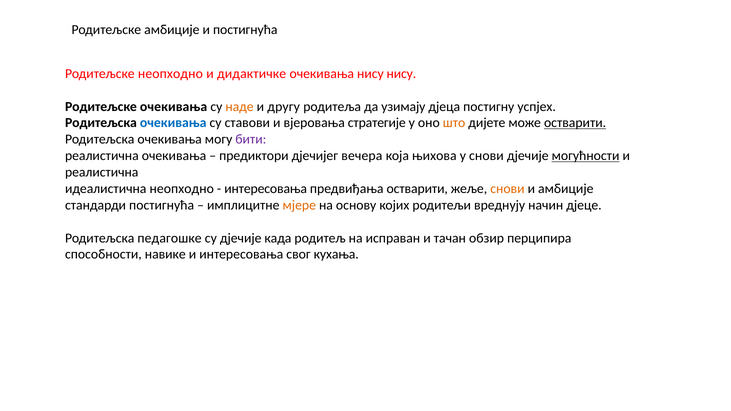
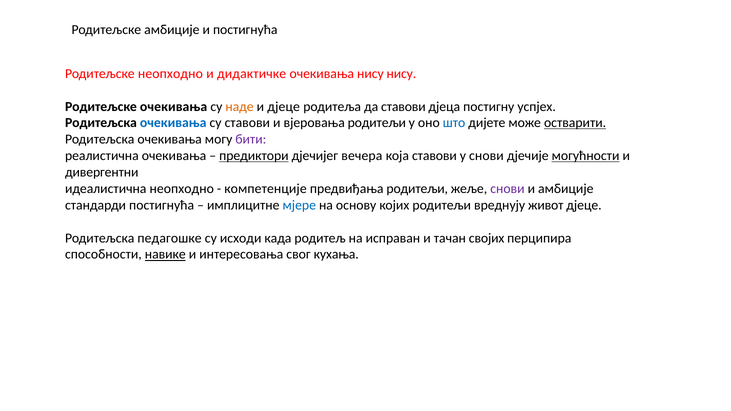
и другу: другу -> дјеце
да узимају: узимају -> ставови
вјеровања стратегије: стратегије -> родитељи
што colour: orange -> blue
предиктори underline: none -> present
која њихова: њихова -> ставови
реалистична at (102, 172): реалистична -> дивергентни
интересовања at (266, 189): интересовања -> компетенције
предвиђања остварити: остварити -> родитељи
снови at (507, 189) colour: orange -> purple
мјере colour: orange -> blue
начин: начин -> живот
су дјечије: дјечије -> исходи
обзир: обзир -> својих
навике underline: none -> present
